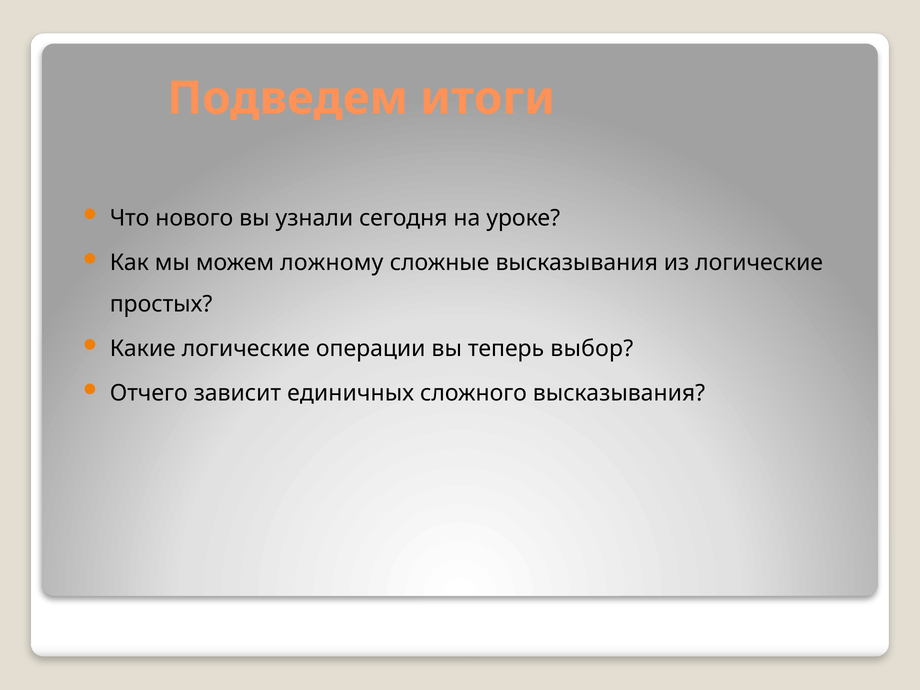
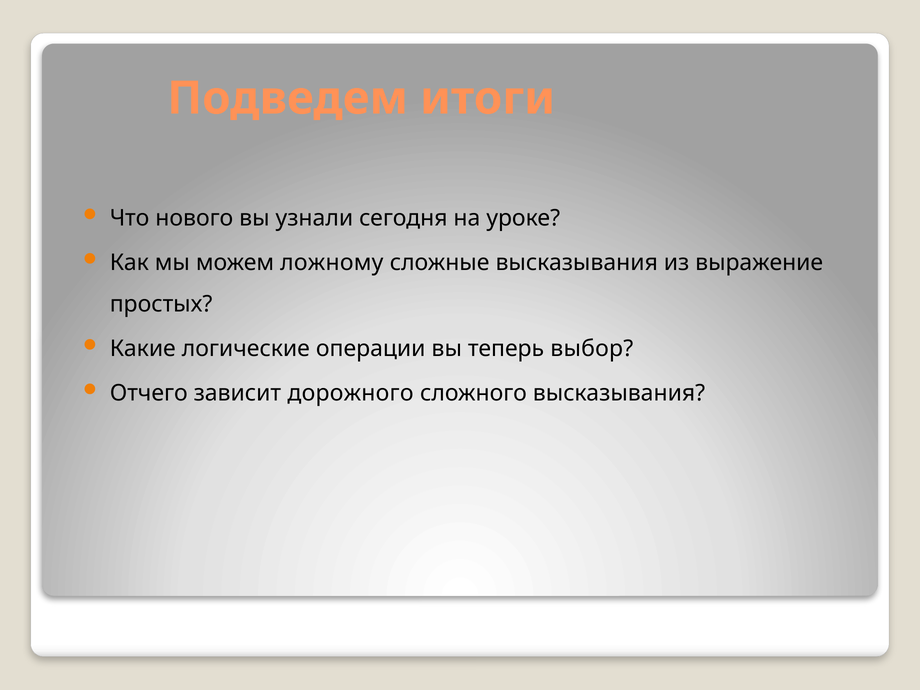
из логические: логические -> выражение
единичных: единичных -> дорожного
